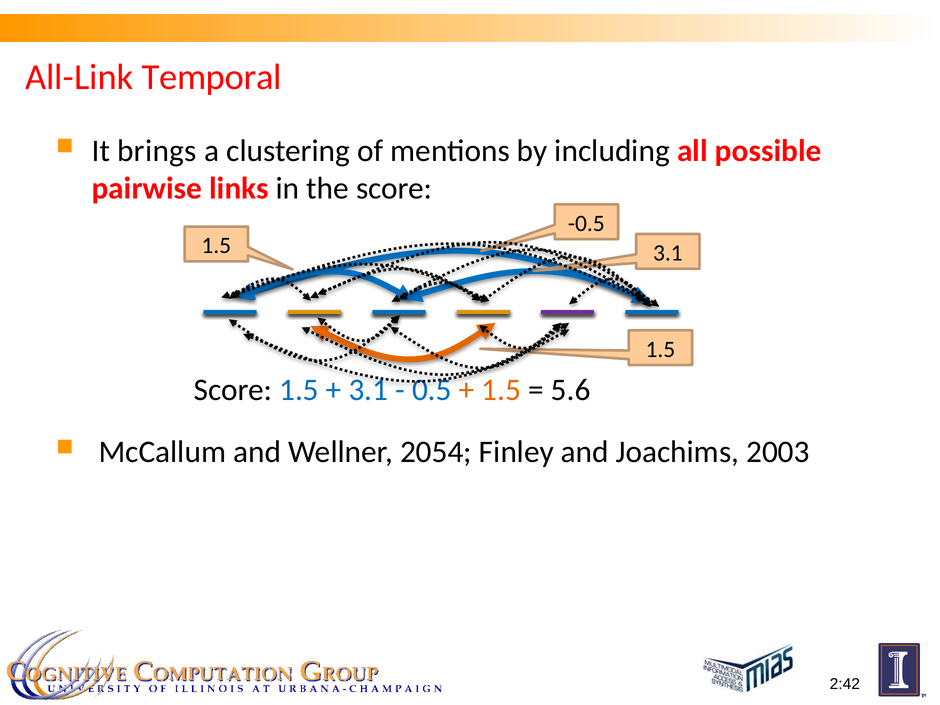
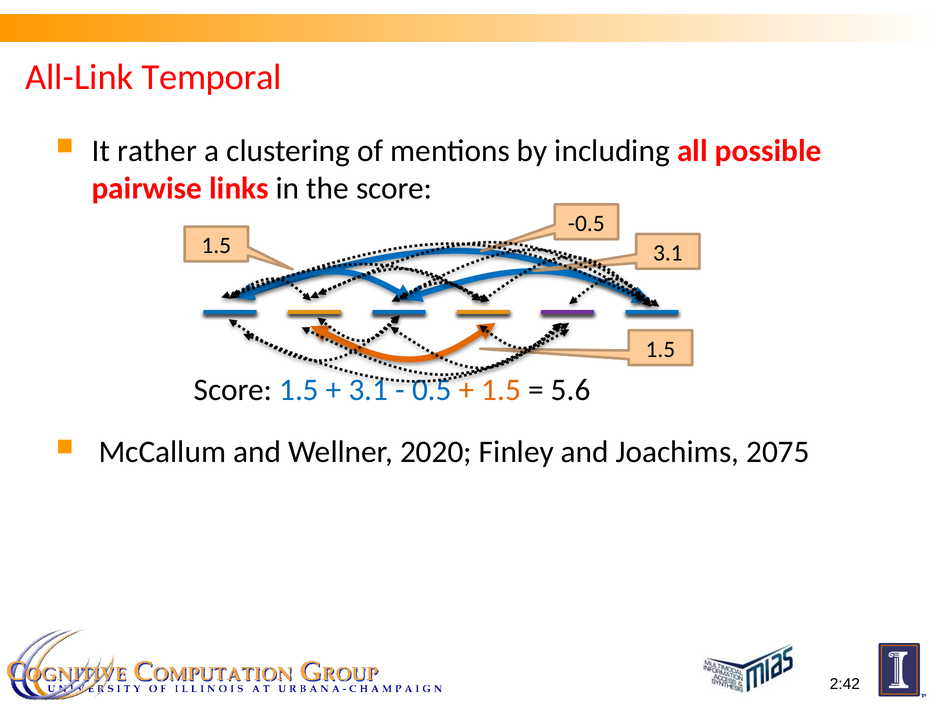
brings: brings -> rather
2054: 2054 -> 2020
2003: 2003 -> 2075
